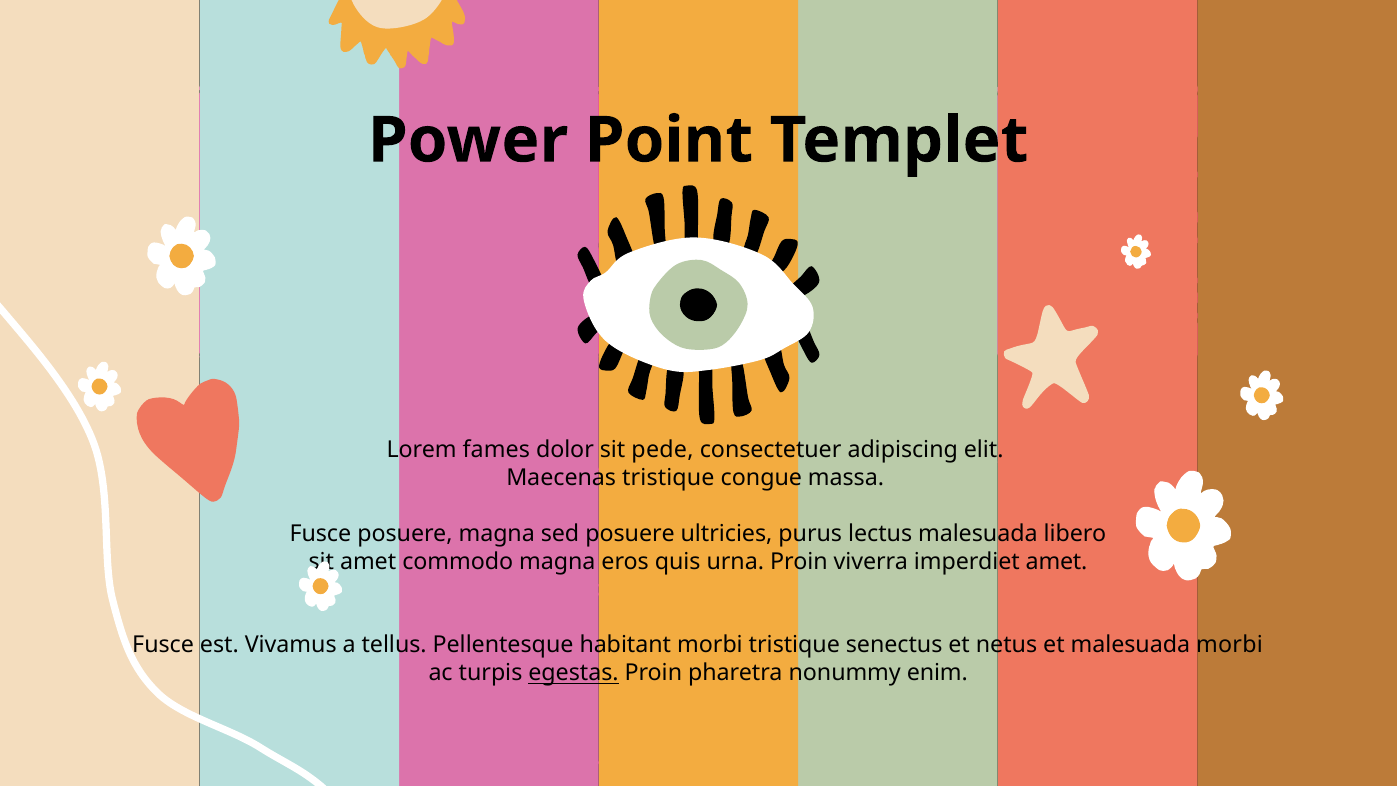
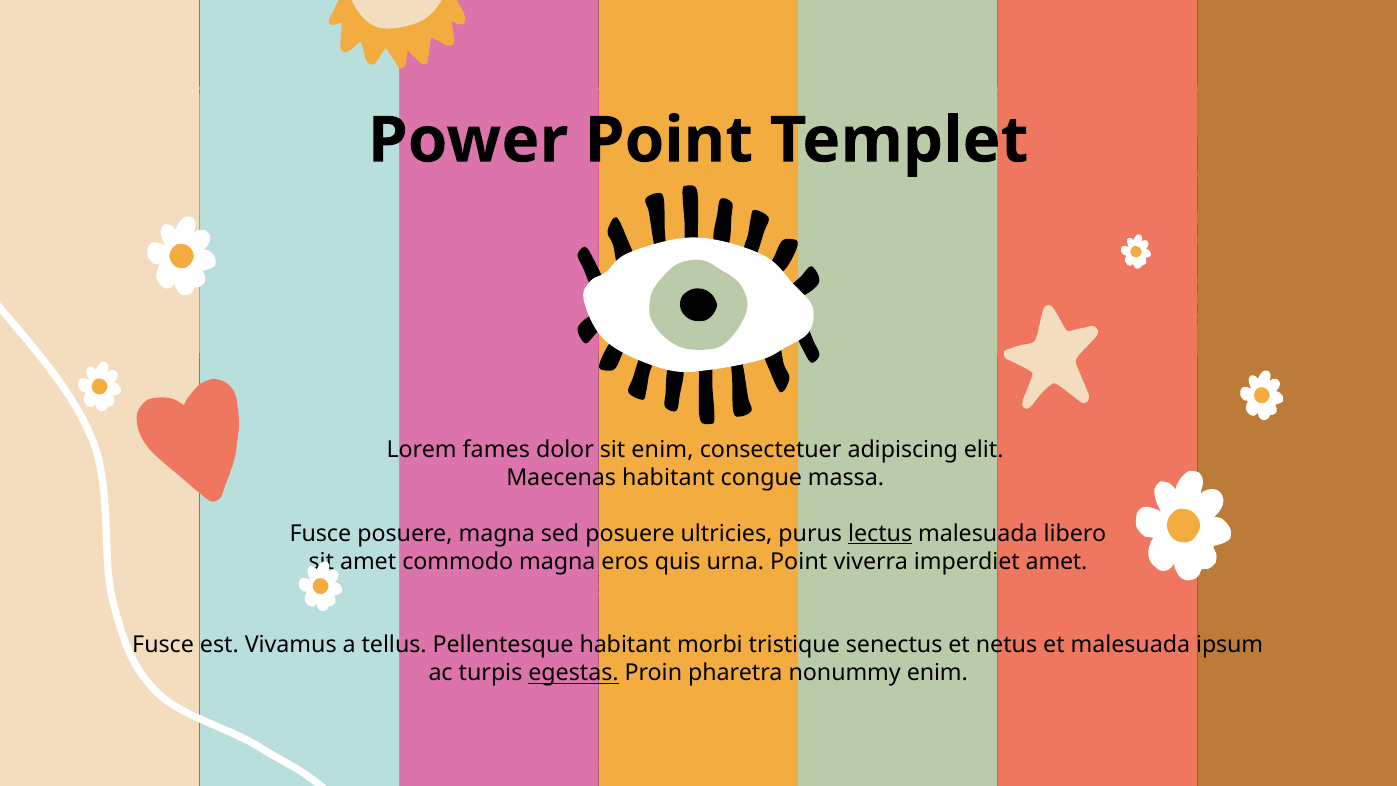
sit pede: pede -> enim
Maecenas tristique: tristique -> habitant
lectus underline: none -> present
urna Proin: Proin -> Point
malesuada morbi: morbi -> ipsum
